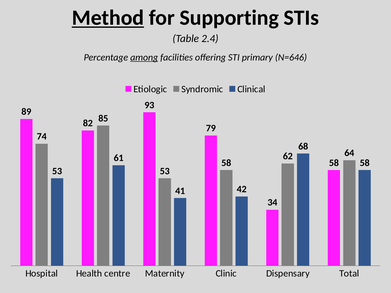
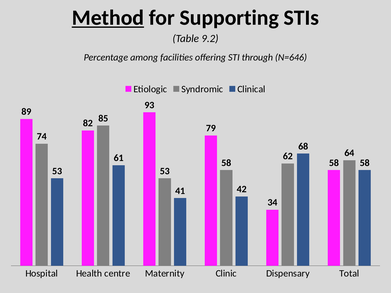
2.4: 2.4 -> 9.2
among underline: present -> none
primary: primary -> through
